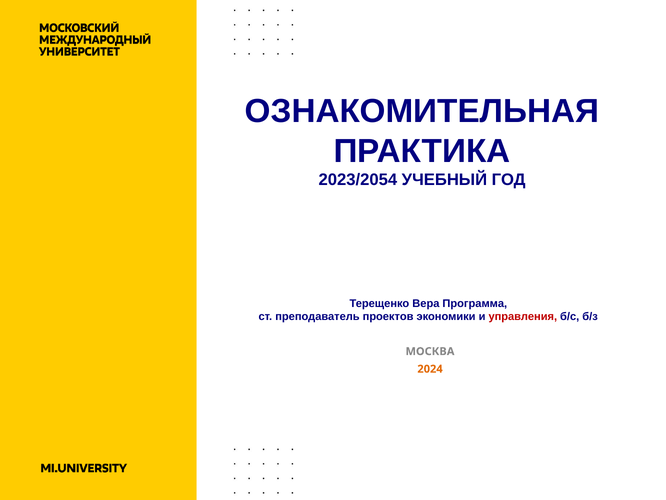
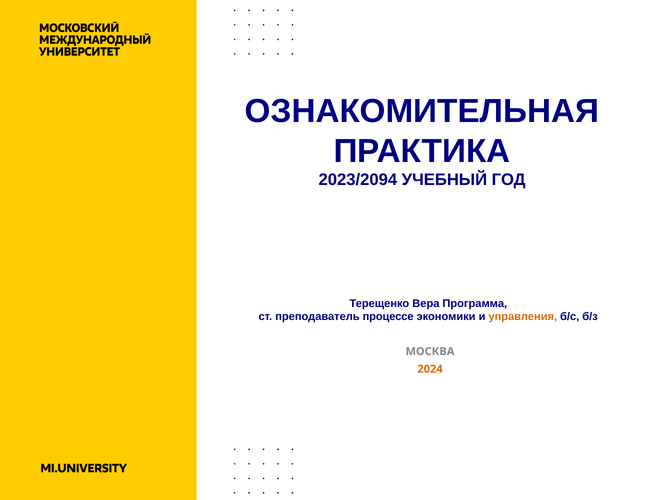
2023/2054: 2023/2054 -> 2023/2094
проектов: проектов -> процессе
управления colour: red -> orange
